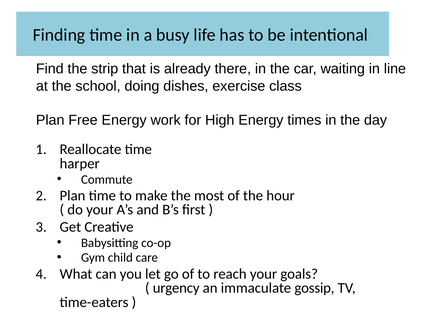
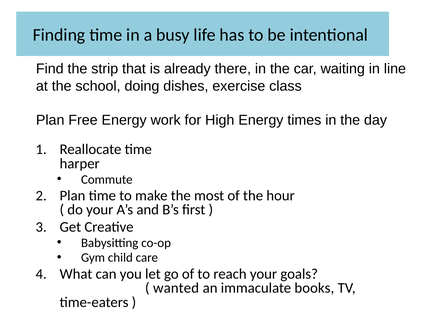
urgency: urgency -> wanted
gossip: gossip -> books
